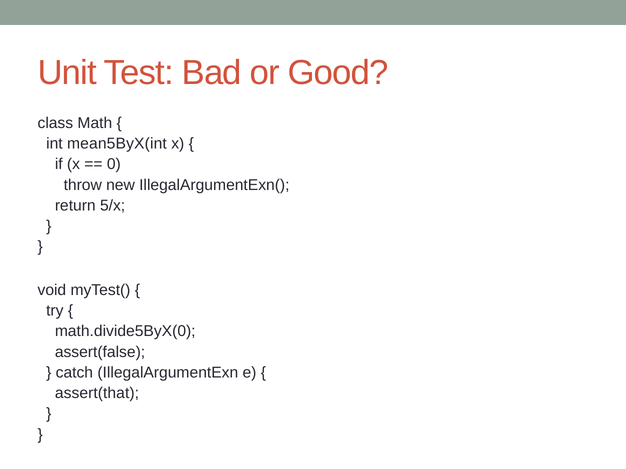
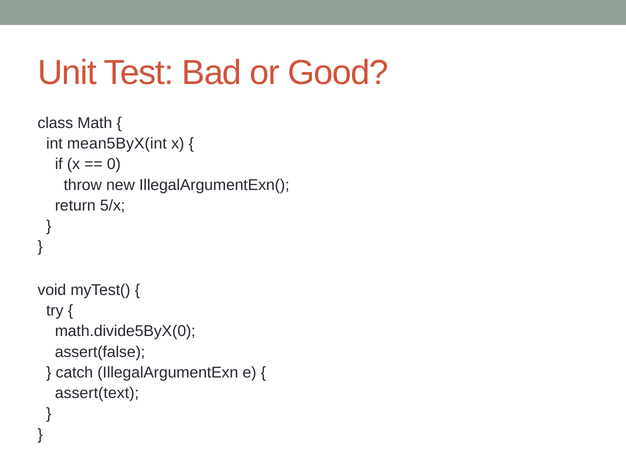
assert(that: assert(that -> assert(text
